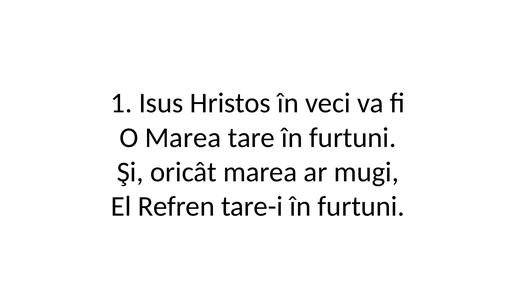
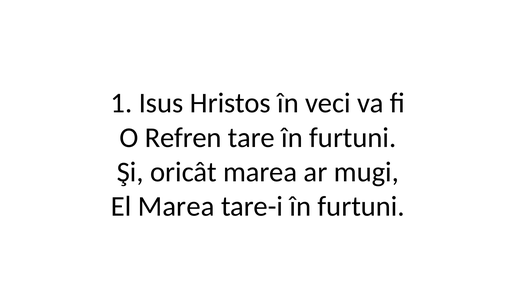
O Marea: Marea -> Refren
El Refren: Refren -> Marea
